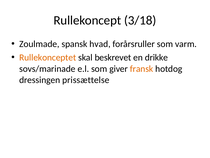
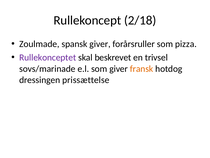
3/18: 3/18 -> 2/18
spansk hvad: hvad -> giver
varm: varm -> pizza
Rullekonceptet colour: orange -> purple
drikke: drikke -> trivsel
